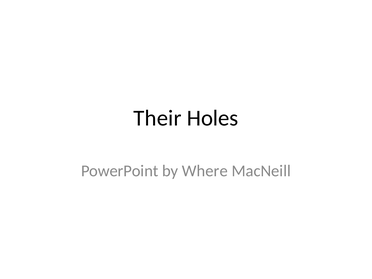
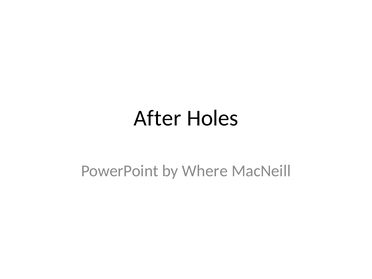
Their: Their -> After
